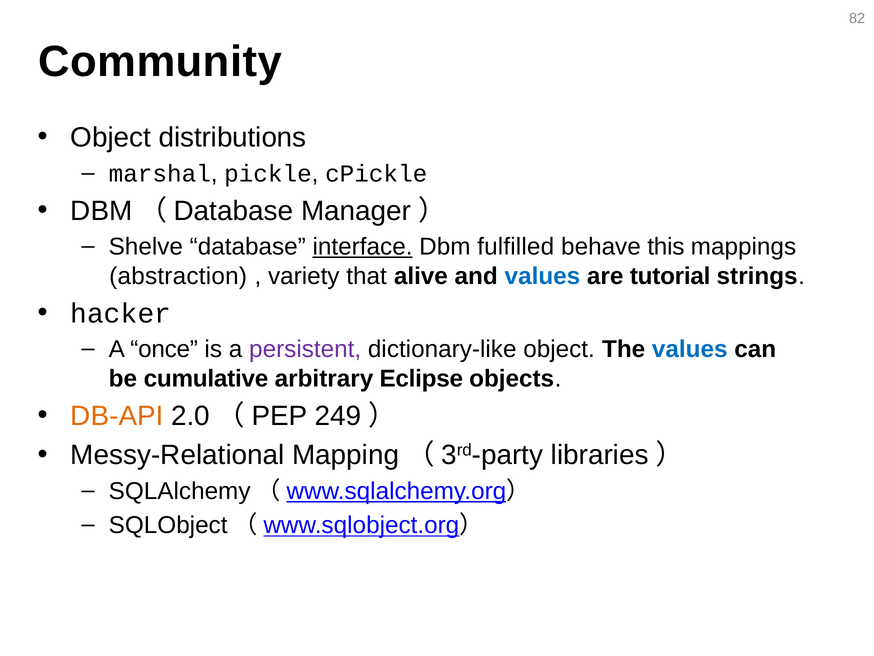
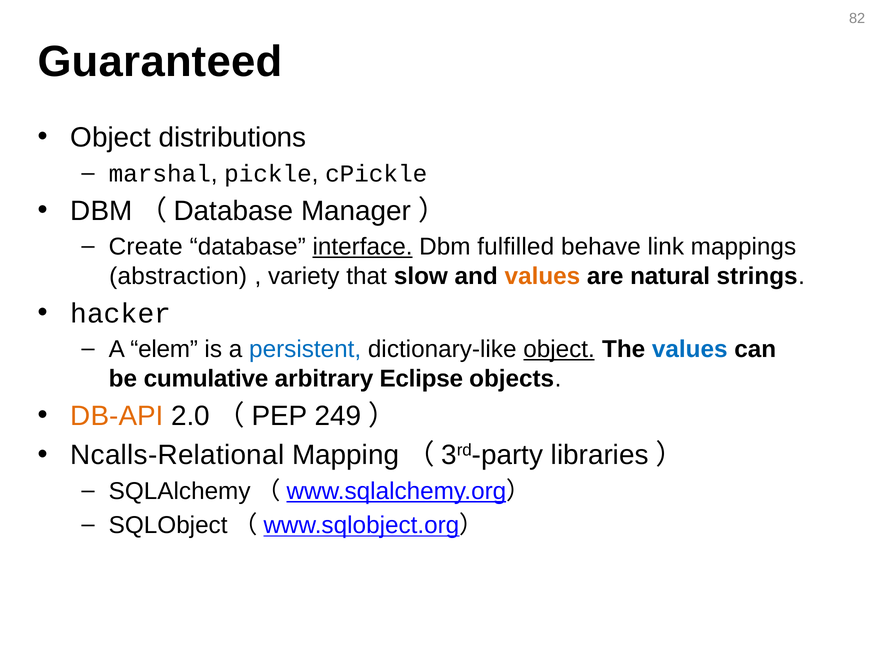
Community: Community -> Guaranteed
Shelve: Shelve -> Create
this: this -> link
alive: alive -> slow
values at (542, 276) colour: blue -> orange
tutorial: tutorial -> natural
once: once -> elem
persistent colour: purple -> blue
object at (559, 349) underline: none -> present
Messy-Relational: Messy-Relational -> Ncalls-Relational
